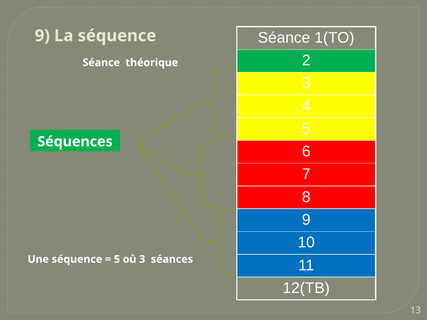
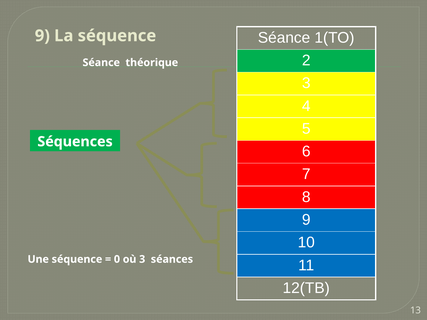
5 at (117, 259): 5 -> 0
